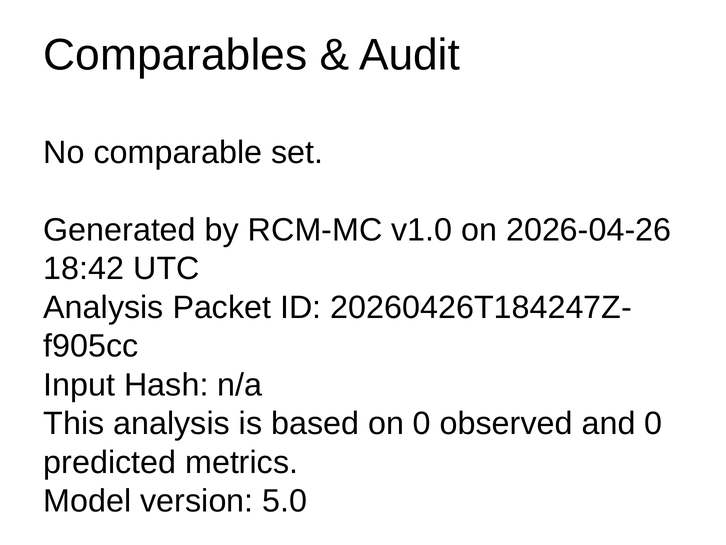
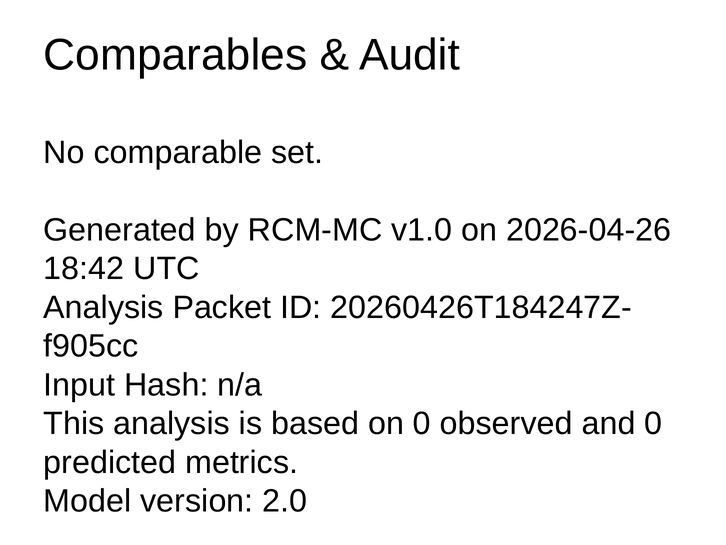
5.0: 5.0 -> 2.0
